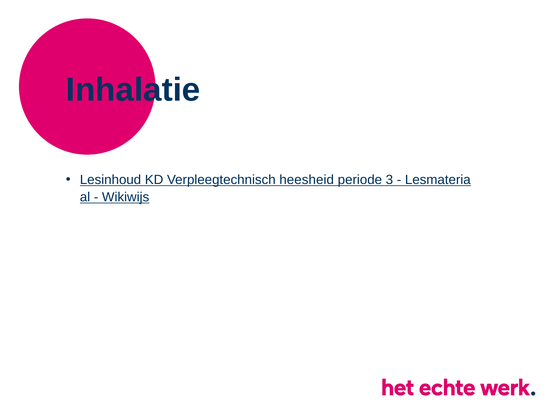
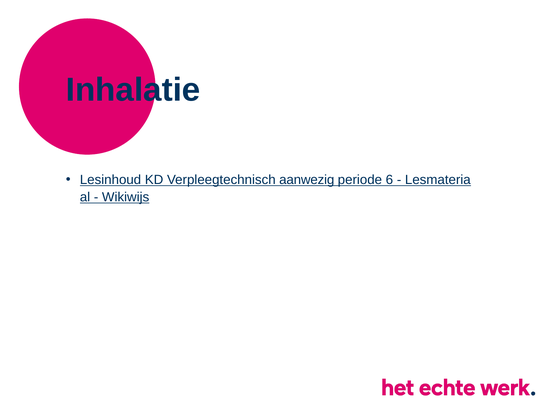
heesheid: heesheid -> aanwezig
3: 3 -> 6
